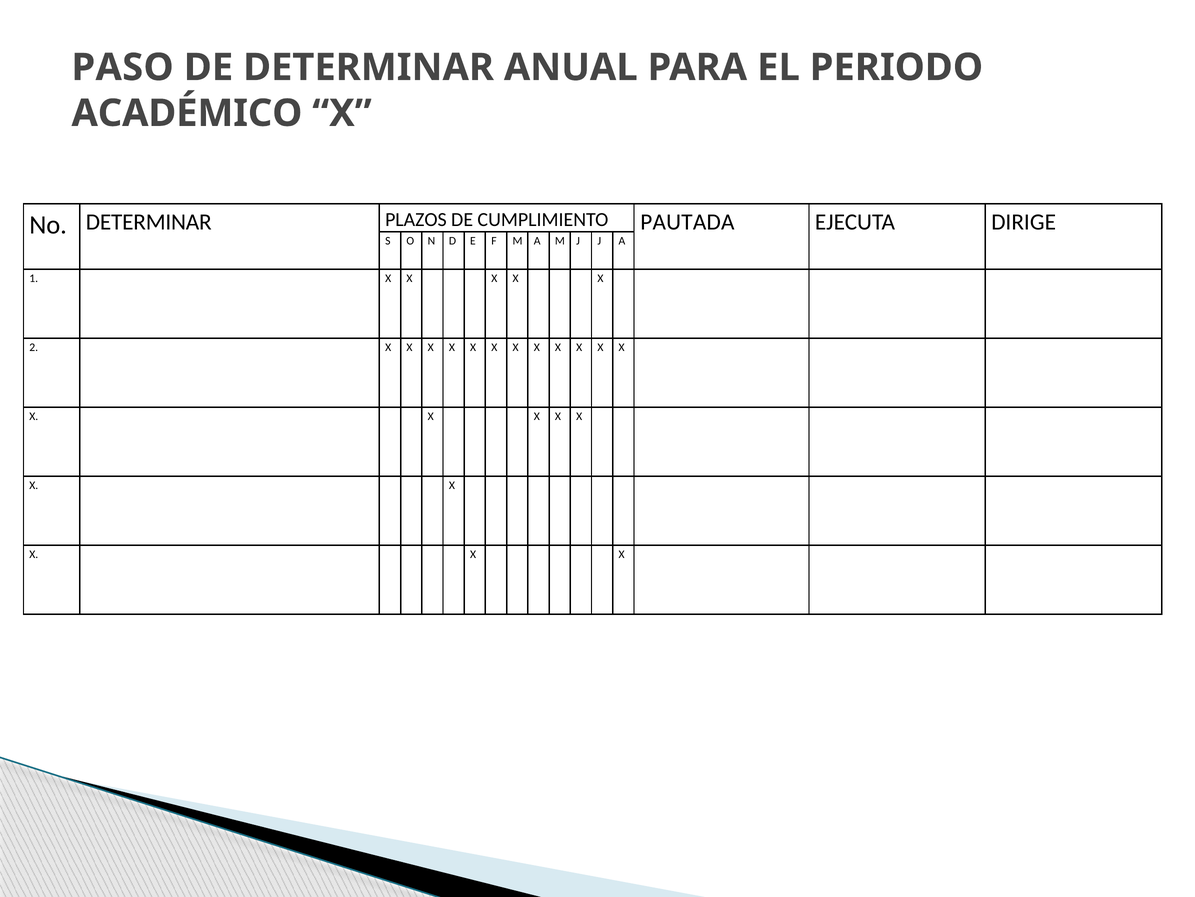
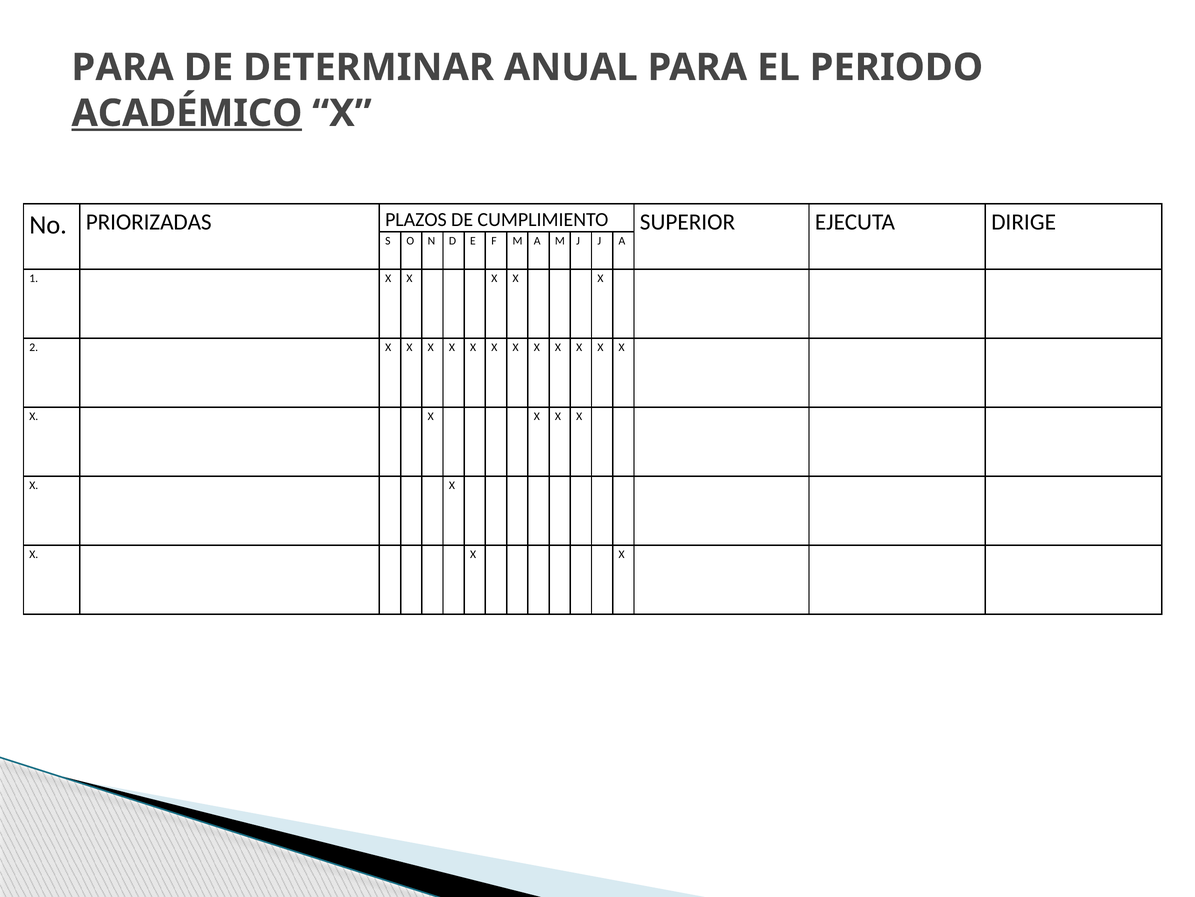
PASO at (123, 67): PASO -> PARA
ACADÉMICO underline: none -> present
No DETERMINAR: DETERMINAR -> PRIORIZADAS
PAUTADA: PAUTADA -> SUPERIOR
